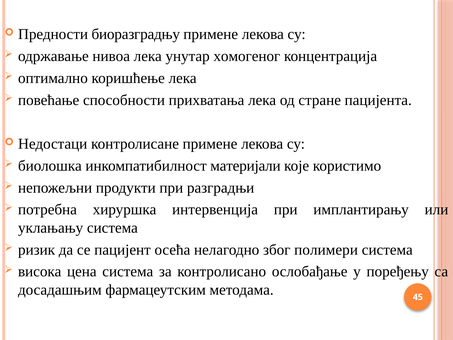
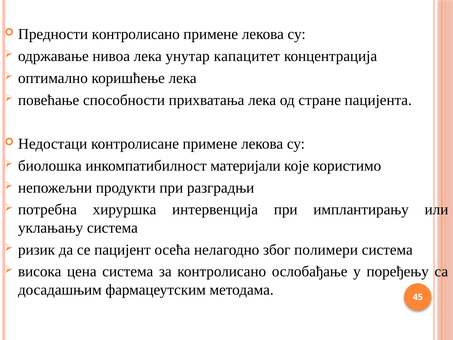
Предности биоразградњу: биоразградњу -> контролисано
хомогеног: хомогеног -> капацитет
